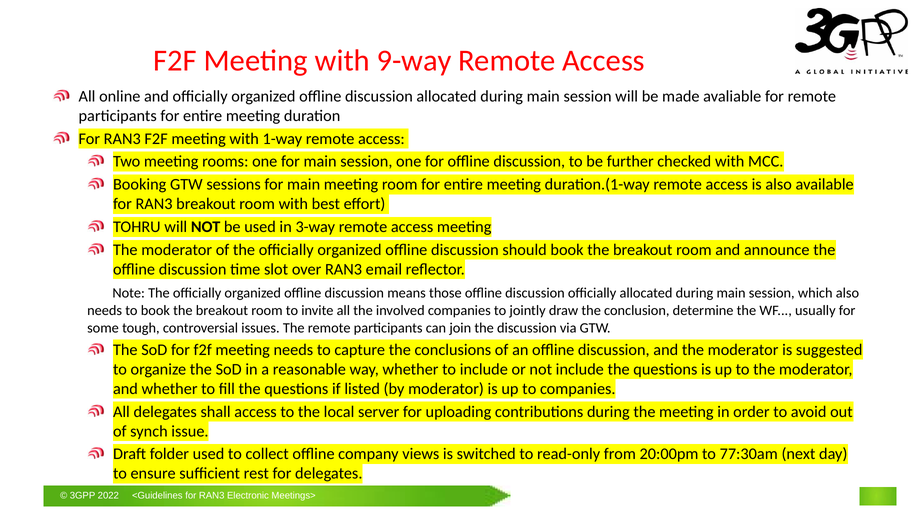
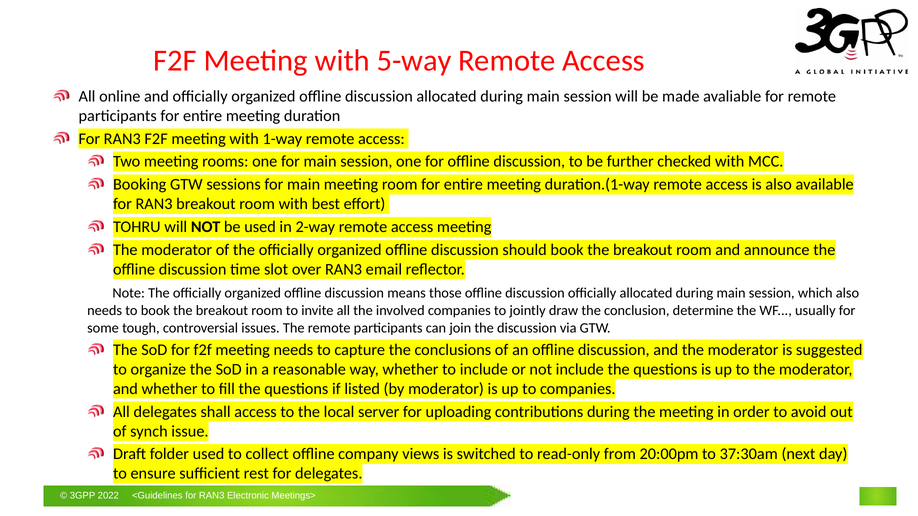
9-way: 9-way -> 5-way
3-way: 3-way -> 2-way
77:30am: 77:30am -> 37:30am
